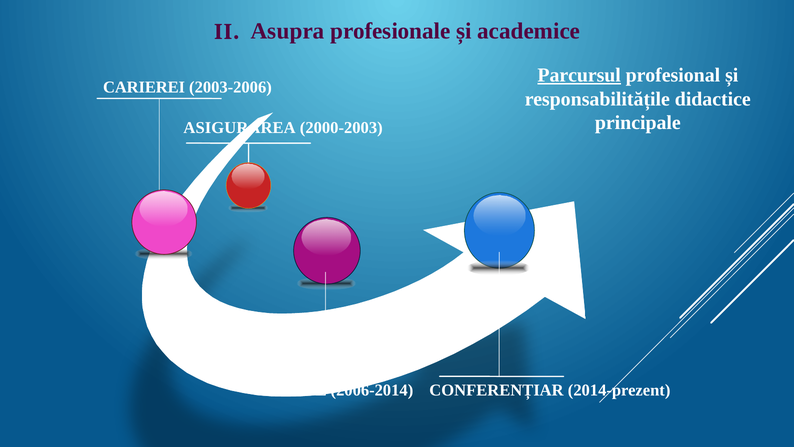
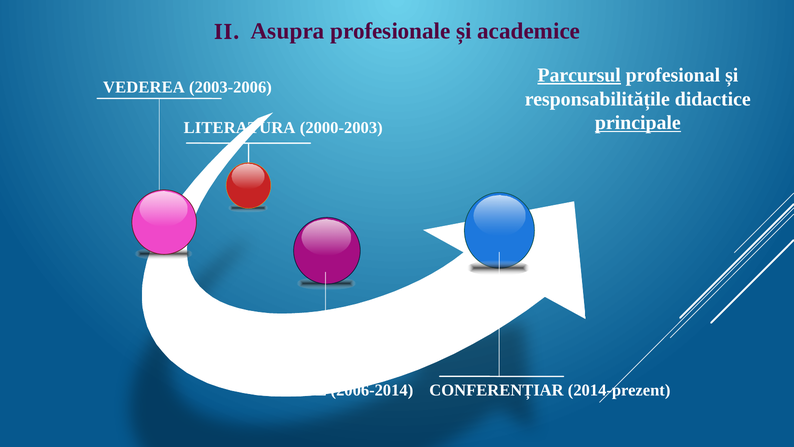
CARIEREI: CARIEREI -> VEDEREA
principale underline: none -> present
ASIGURAREA: ASIGURAREA -> LITERATURA
